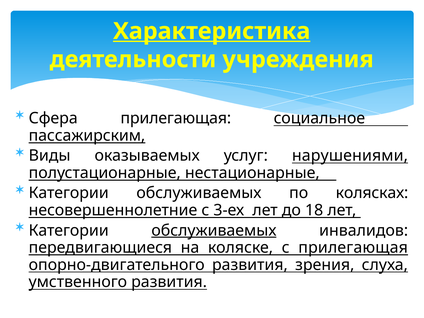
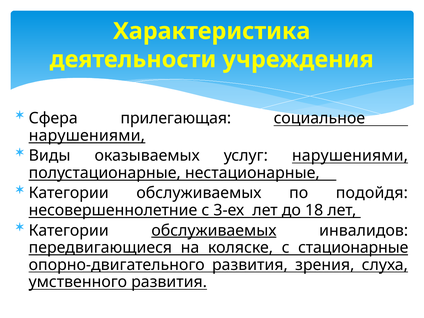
Характеристика underline: present -> none
пассажирским at (87, 136): пассажирским -> нарушениями
колясках: колясках -> подойдя
с прилегающая: прилегающая -> стационарные
